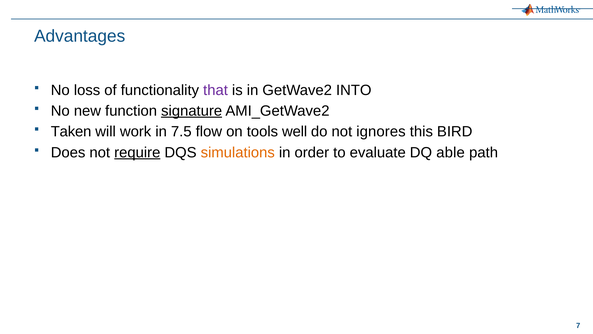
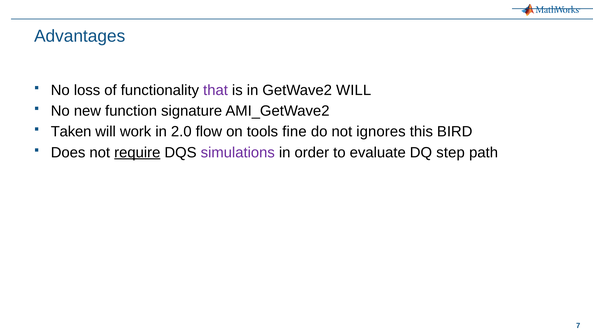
GetWave2 INTO: INTO -> WILL
signature underline: present -> none
7.5: 7.5 -> 2.0
well: well -> fine
simulations colour: orange -> purple
able: able -> step
